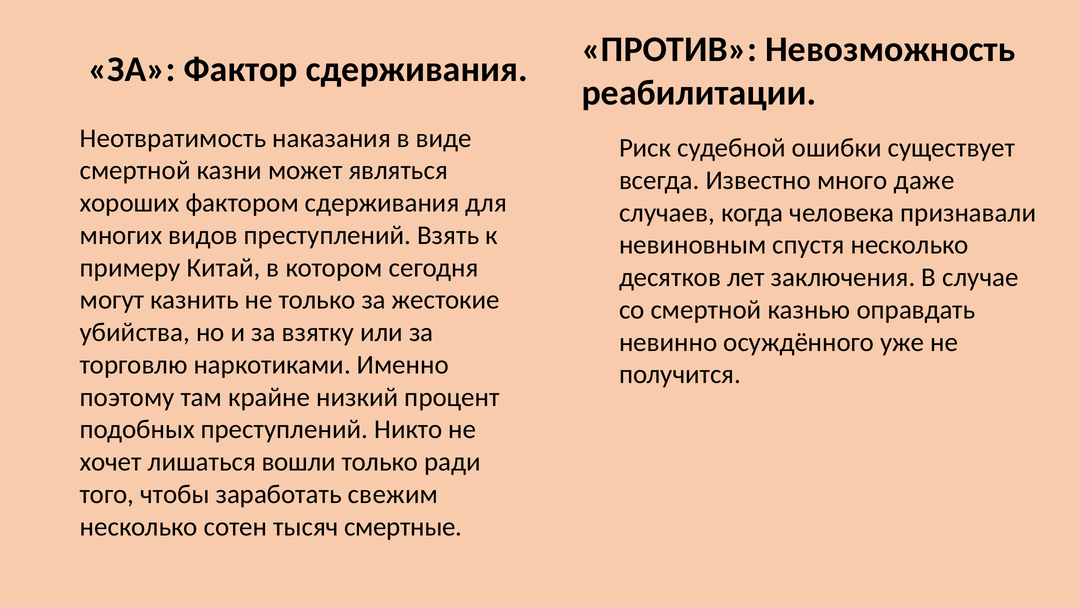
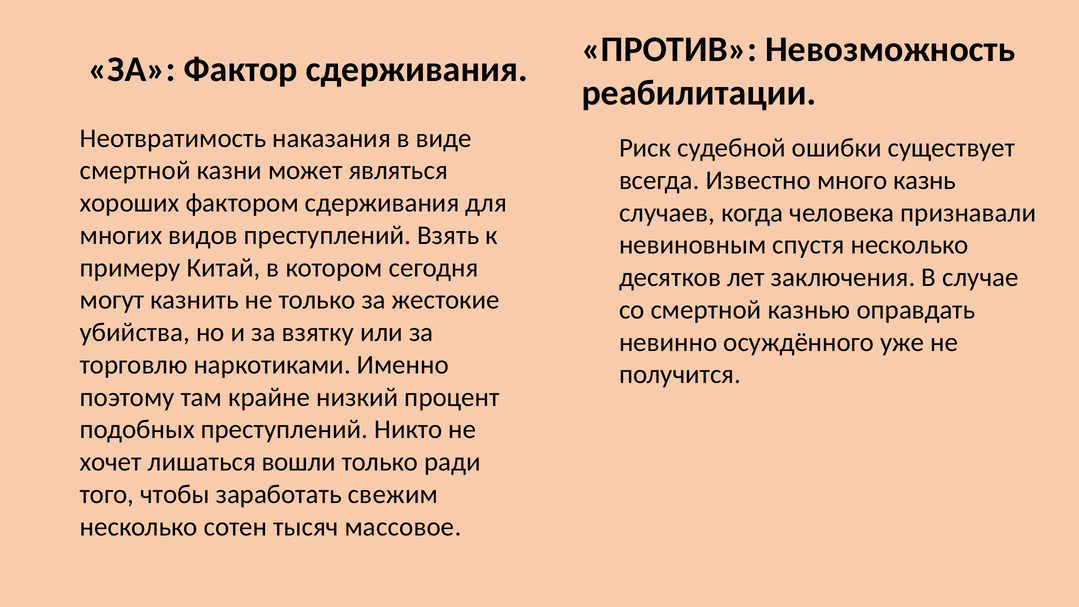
даже: даже -> казнь
смертные: смертные -> массовое
